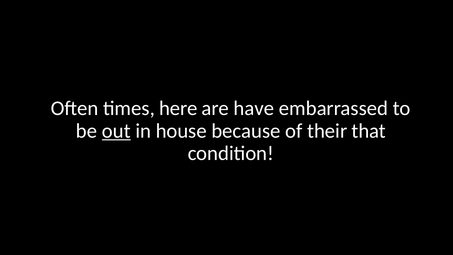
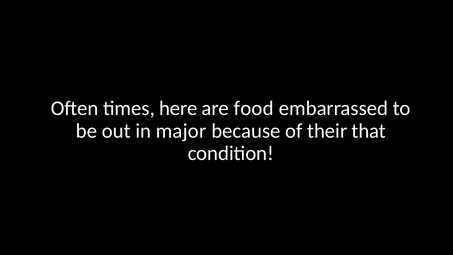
have: have -> food
out underline: present -> none
house: house -> major
